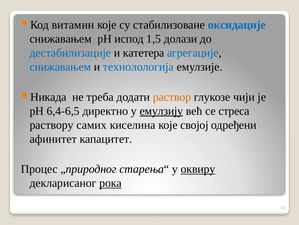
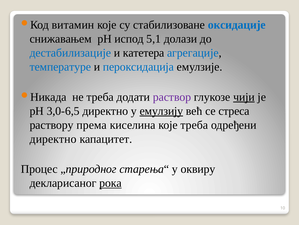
1,5: 1,5 -> 5,1
снижавањем at (60, 67): снижавањем -> температуре
технолологија: технолологија -> пероксидација
раствор colour: orange -> purple
чији underline: none -> present
6,4-6,5: 6,4-6,5 -> 3,0-6,5
самих: самих -> према
које својој: својој -> треба
афинитет at (53, 139): афинитет -> директно
оквиру underline: present -> none
